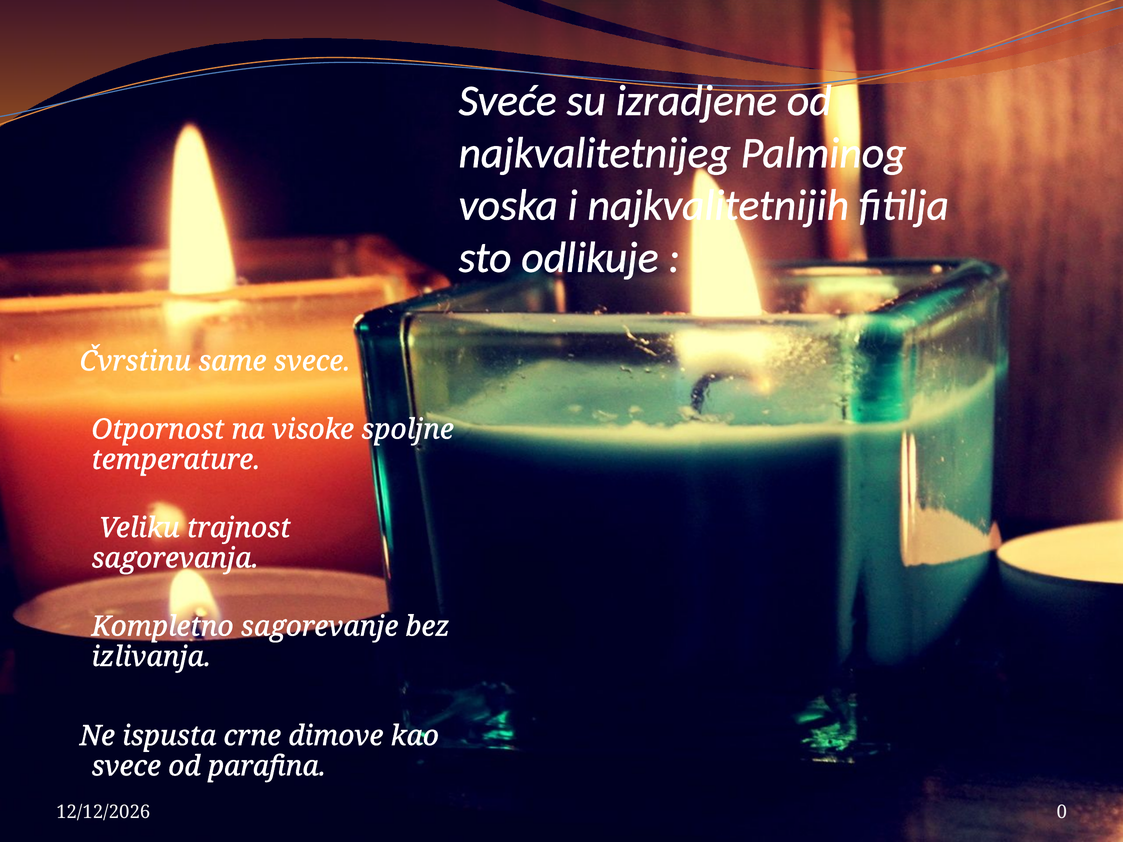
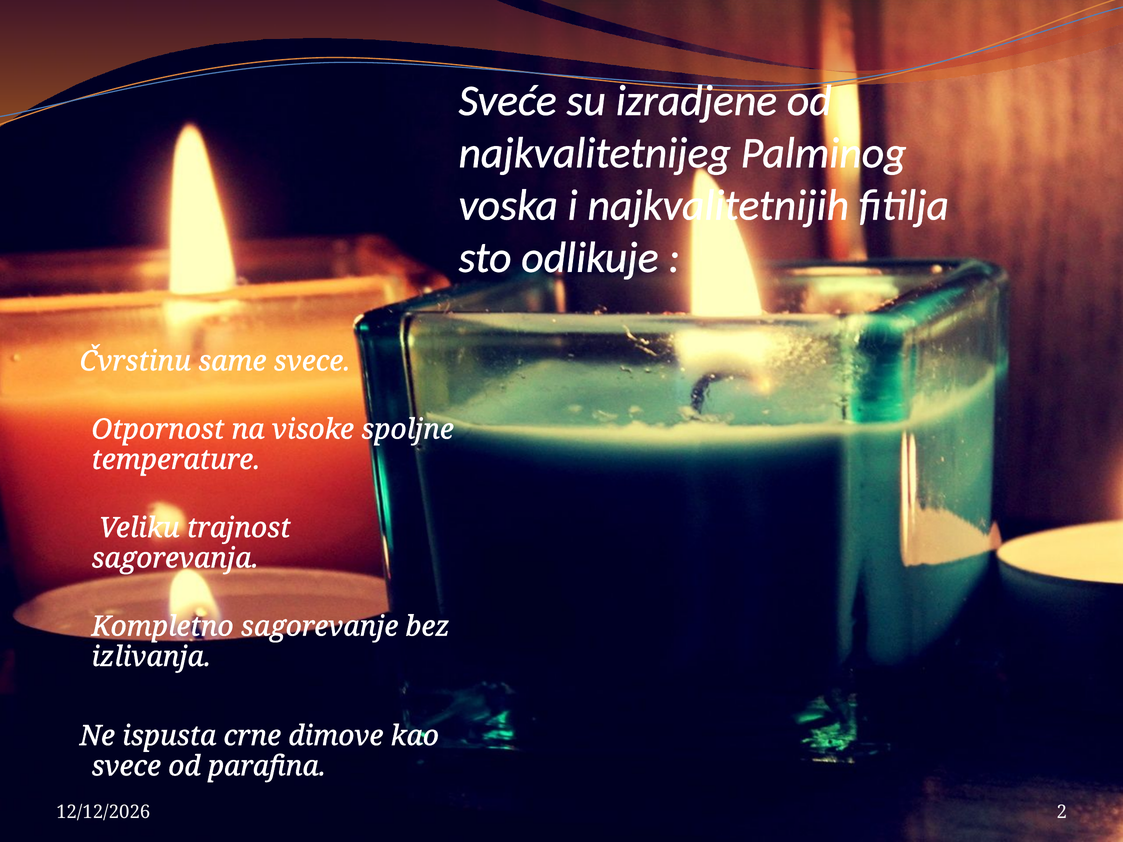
0: 0 -> 2
